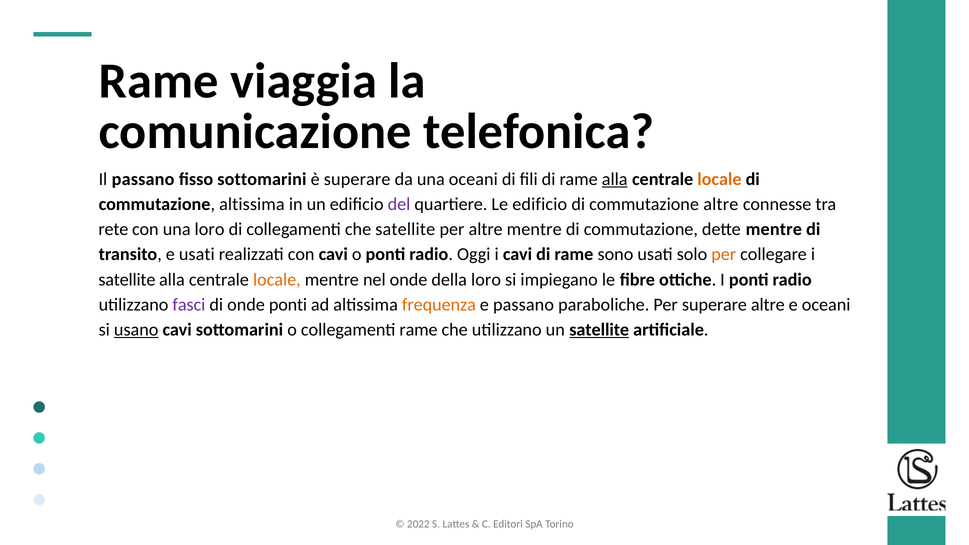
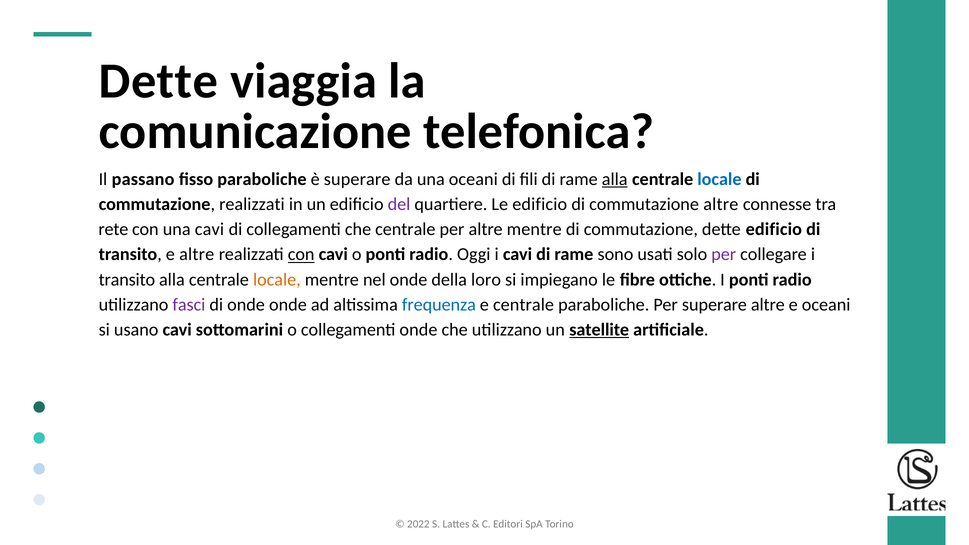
Rame at (159, 81): Rame -> Dette
fisso sottomarini: sottomarini -> paraboliche
locale at (719, 179) colour: orange -> blue
commutazione altissima: altissima -> realizzati
una loro: loro -> cavi
che satellite: satellite -> centrale
dette mentre: mentre -> edificio
e usati: usati -> altre
con at (301, 255) underline: none -> present
per at (724, 255) colour: orange -> purple
satellite at (127, 280): satellite -> transito
onde ponti: ponti -> onde
frequenza colour: orange -> blue
e passano: passano -> centrale
usano underline: present -> none
collegamenti rame: rame -> onde
